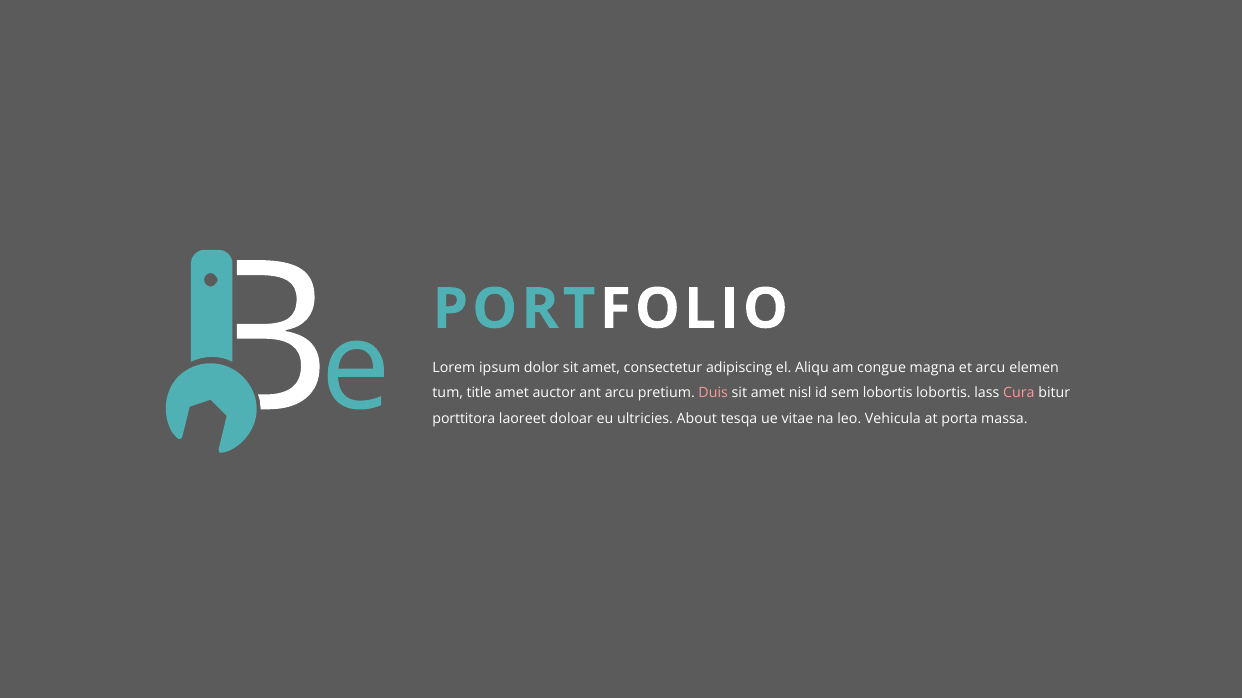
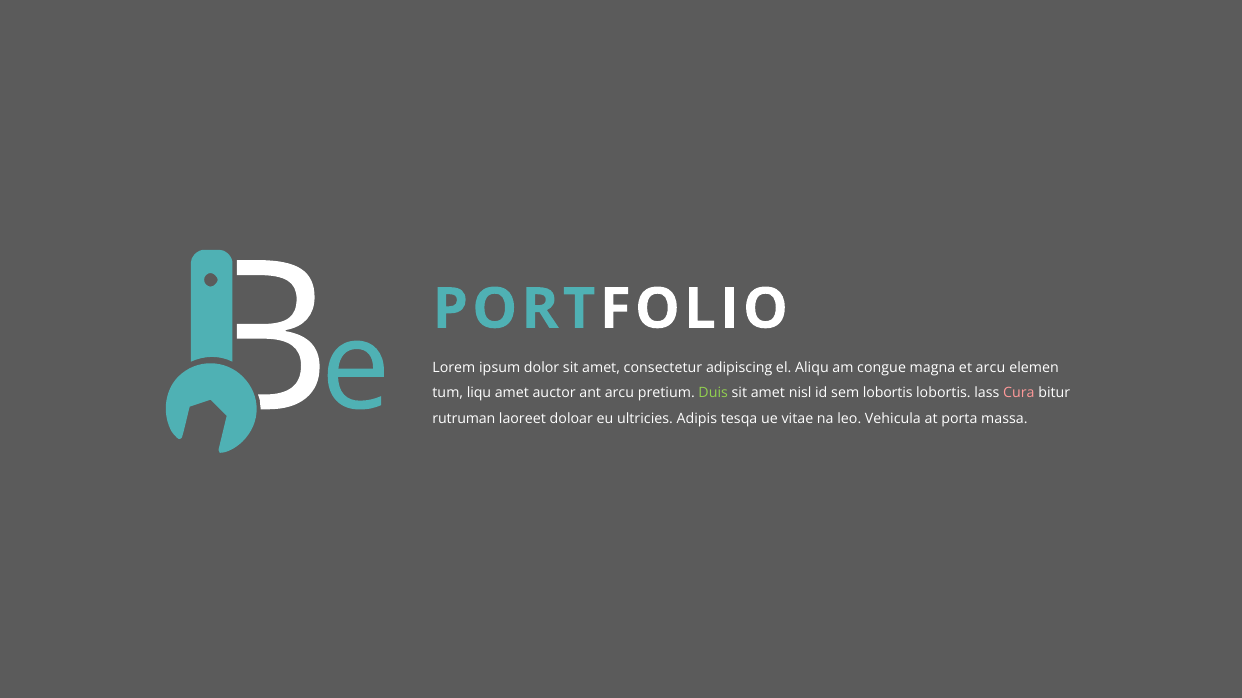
title: title -> liqu
Duis colour: pink -> light green
porttitora: porttitora -> rutruman
About: About -> Adipis
